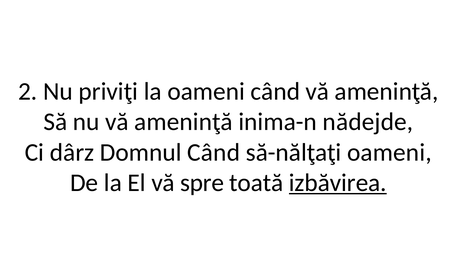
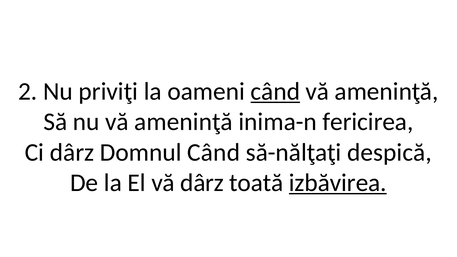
când at (275, 91) underline: none -> present
nădejde: nădejde -> fericirea
să-nălţaţi oameni: oameni -> despică
vă spre: spre -> dârz
